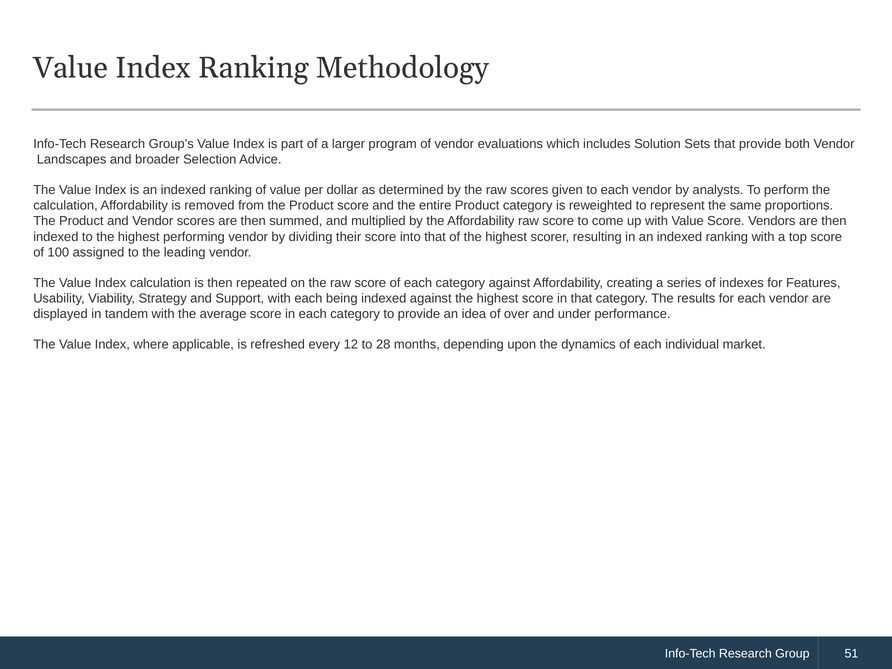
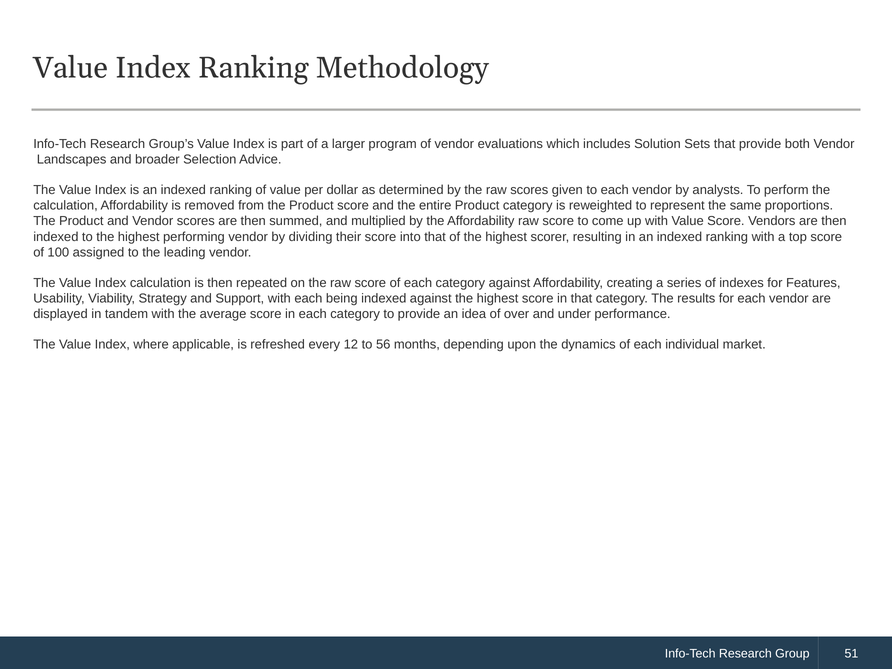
28: 28 -> 56
